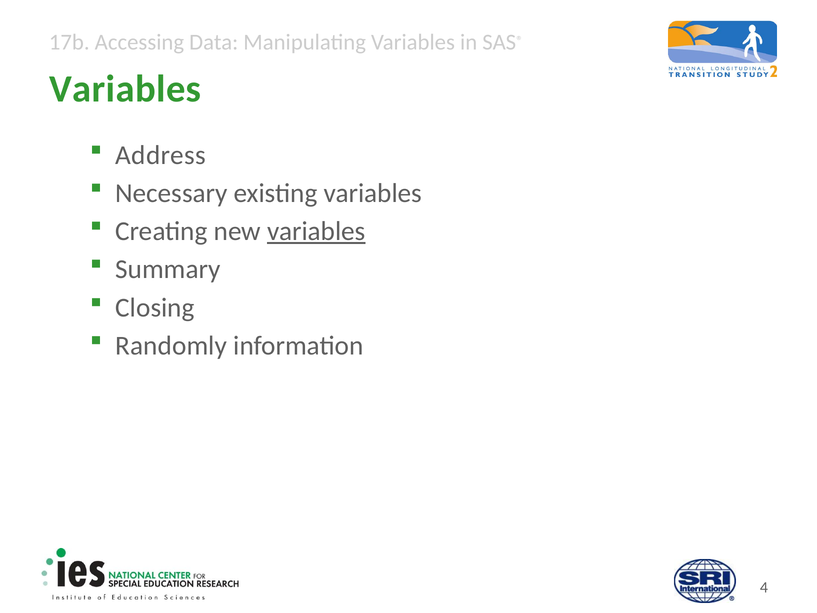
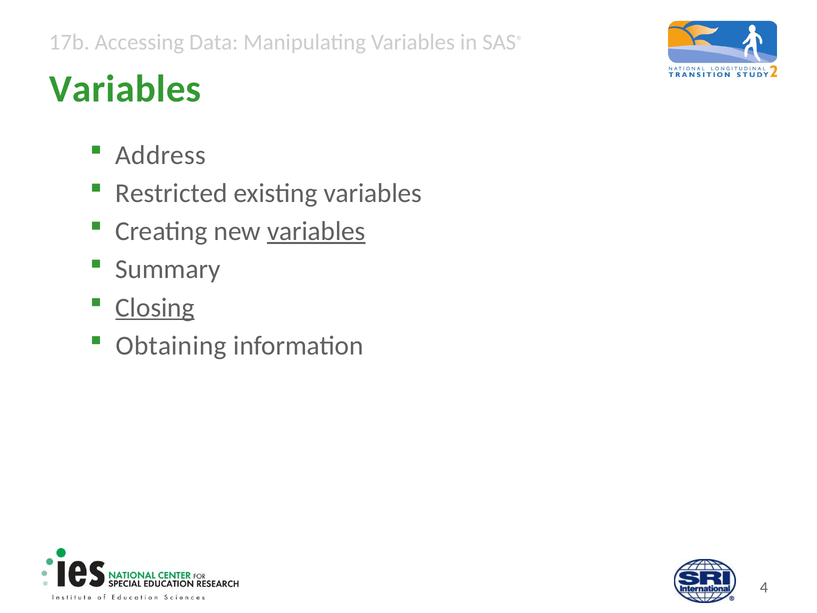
Necessary: Necessary -> Restricted
Closing underline: none -> present
Randomly: Randomly -> Obtaining
